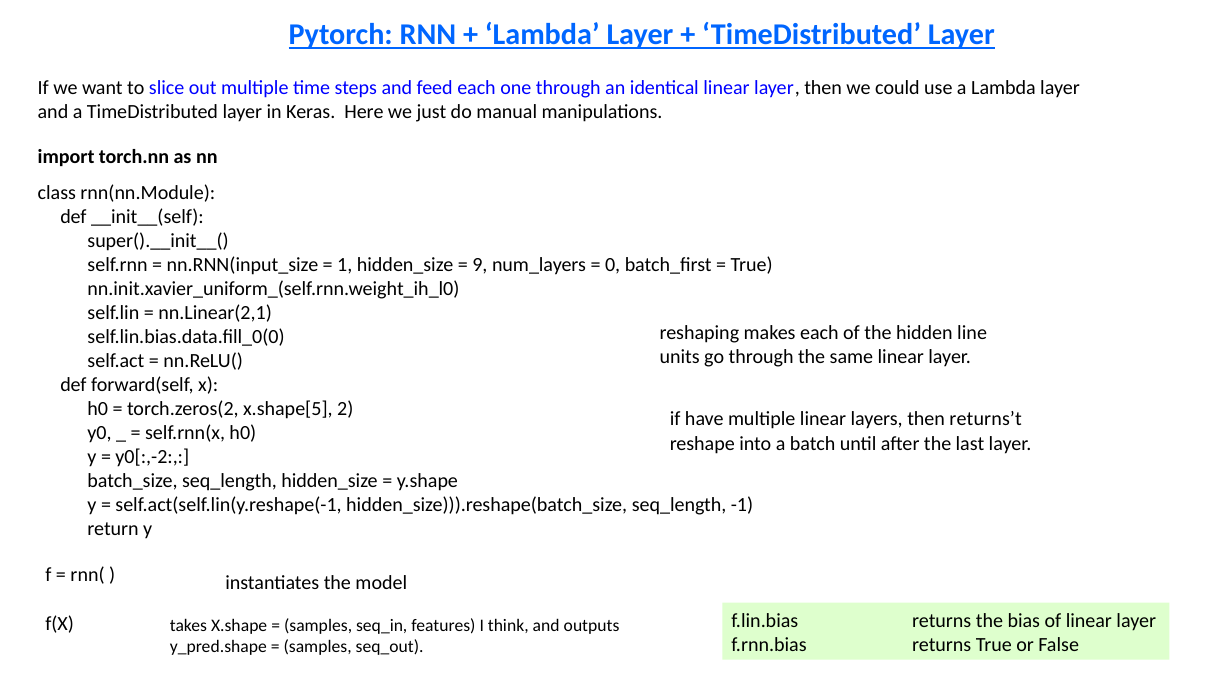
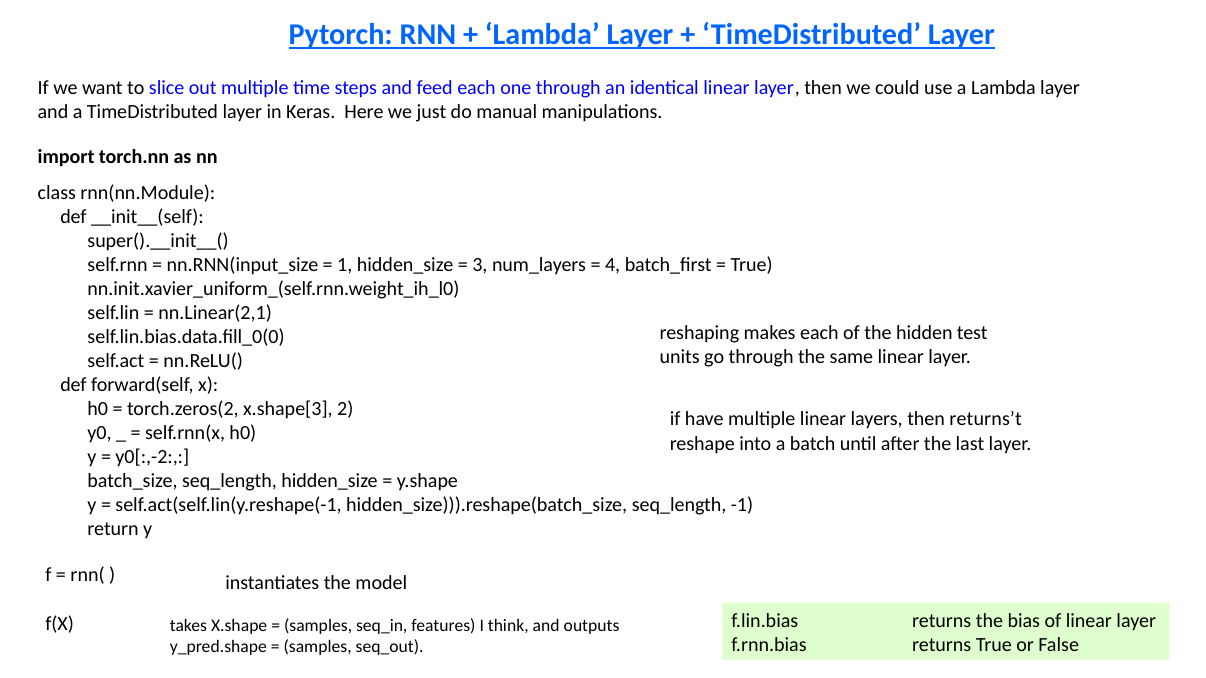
9: 9 -> 3
0: 0 -> 4
line: line -> test
x.shape[5: x.shape[5 -> x.shape[3
